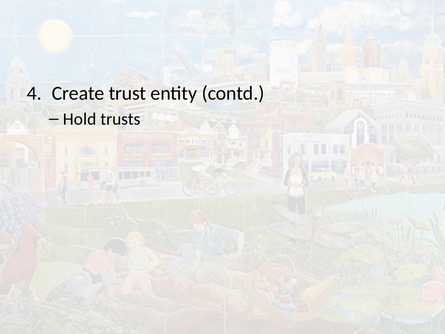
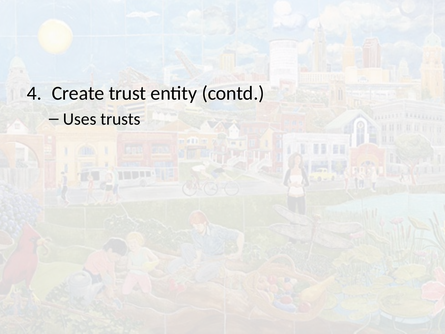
Hold: Hold -> Uses
